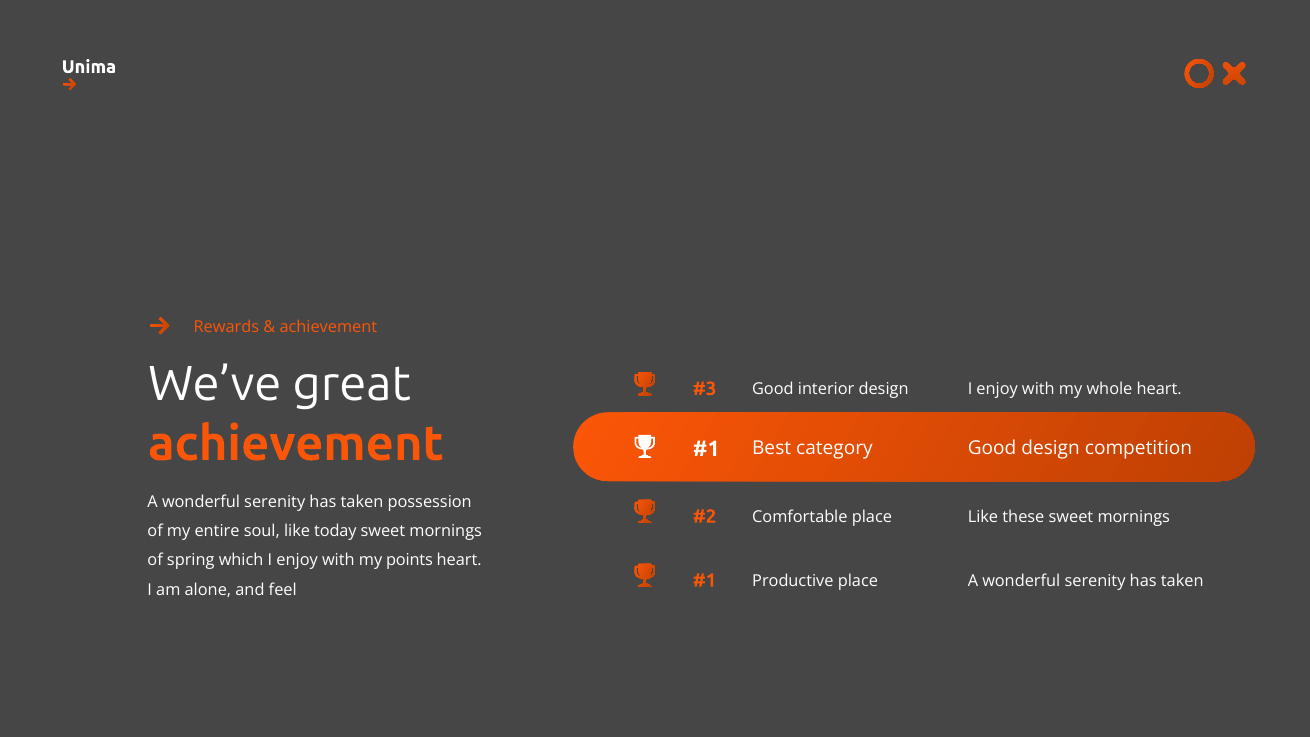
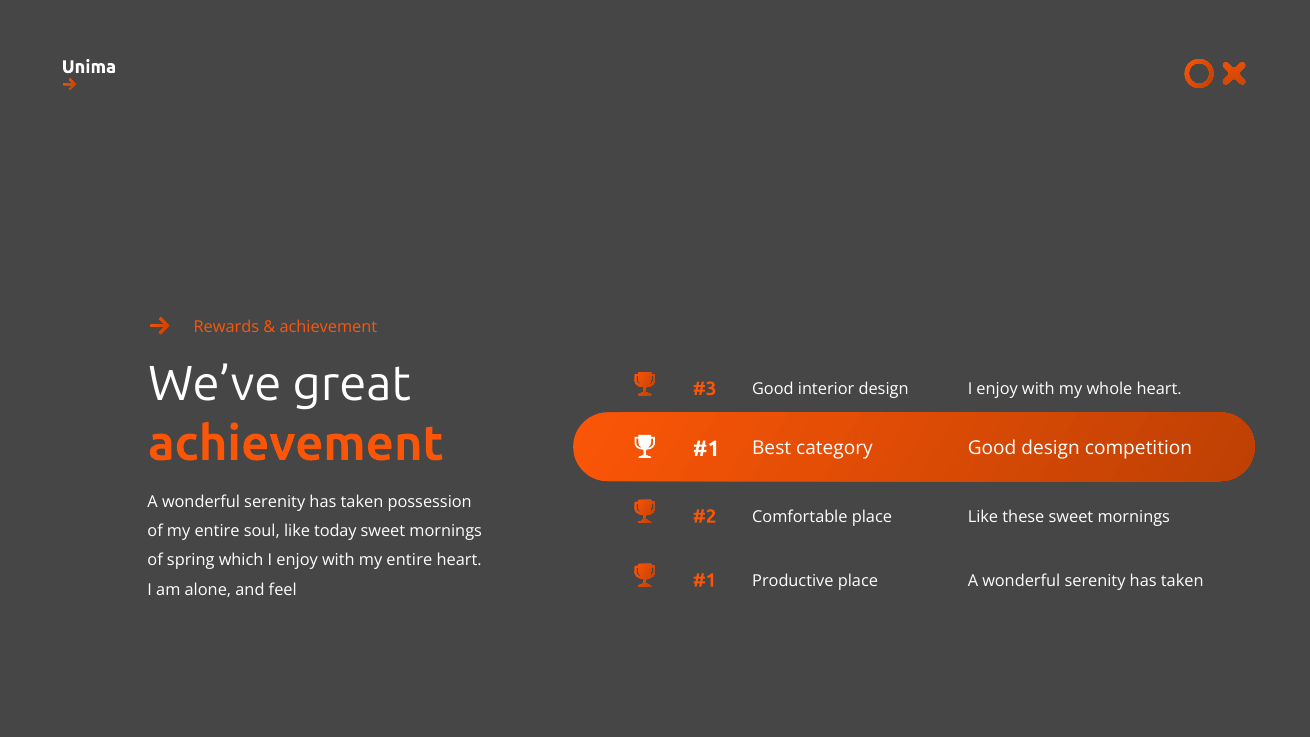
with my points: points -> entire
